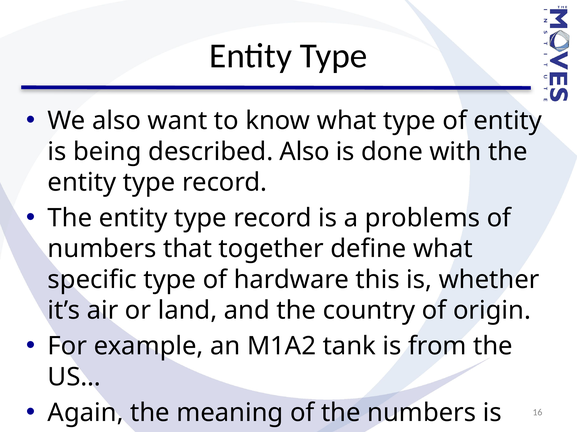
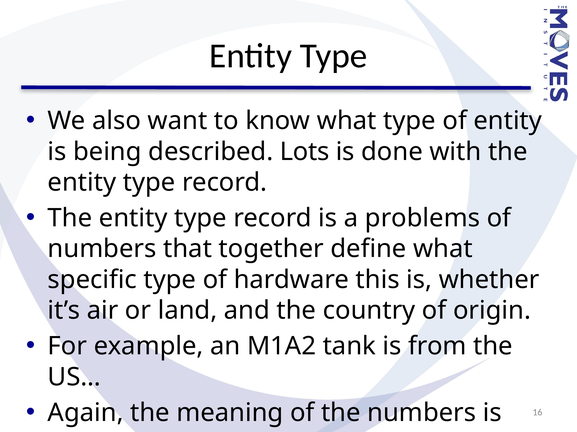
described Also: Also -> Lots
